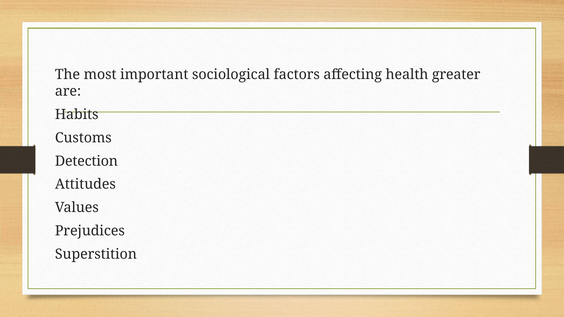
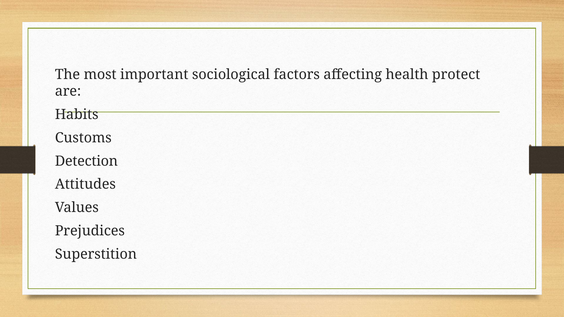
greater: greater -> protect
